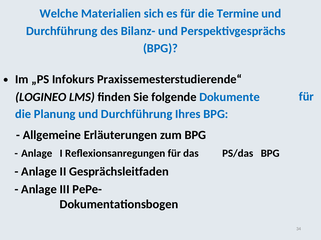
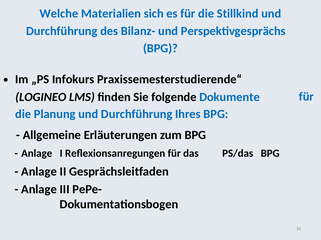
Termine: Termine -> Stillkind
